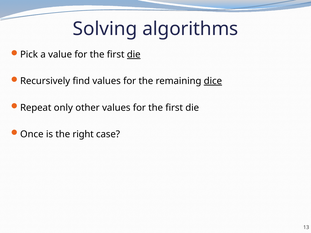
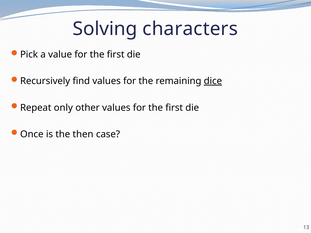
algorithms: algorithms -> characters
die at (134, 55) underline: present -> none
right: right -> then
